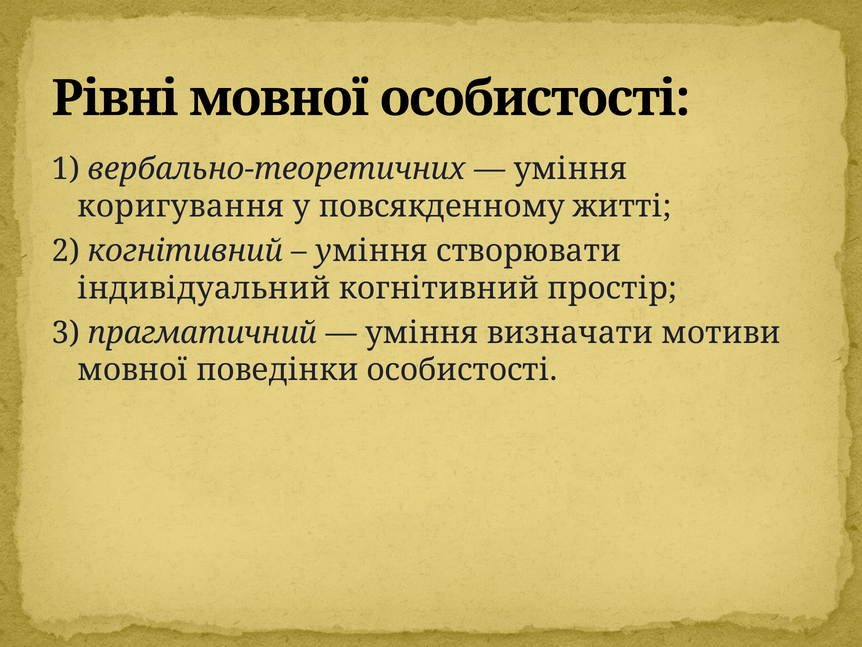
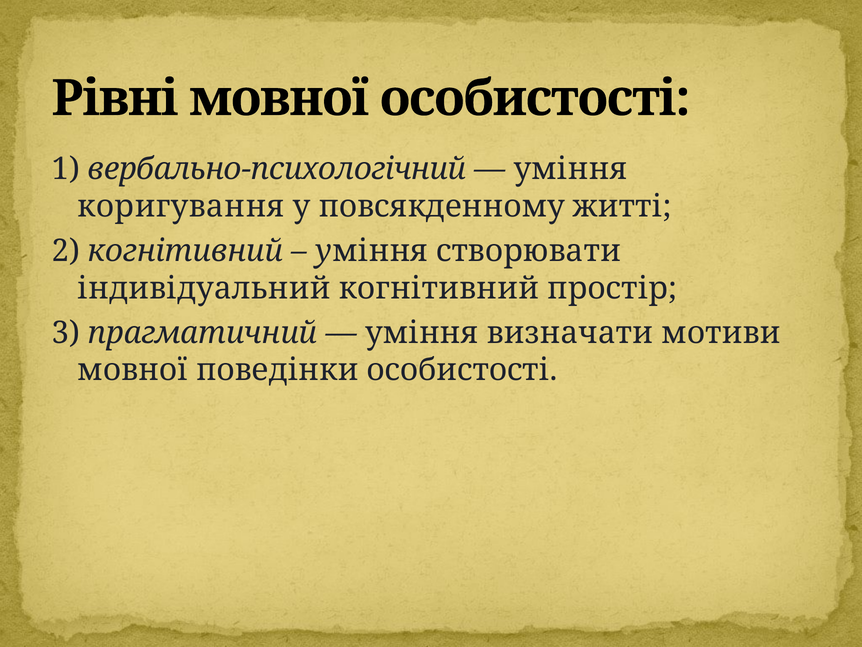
вербально-теоретичних: вербально-теоретичних -> вербально-психологічний
